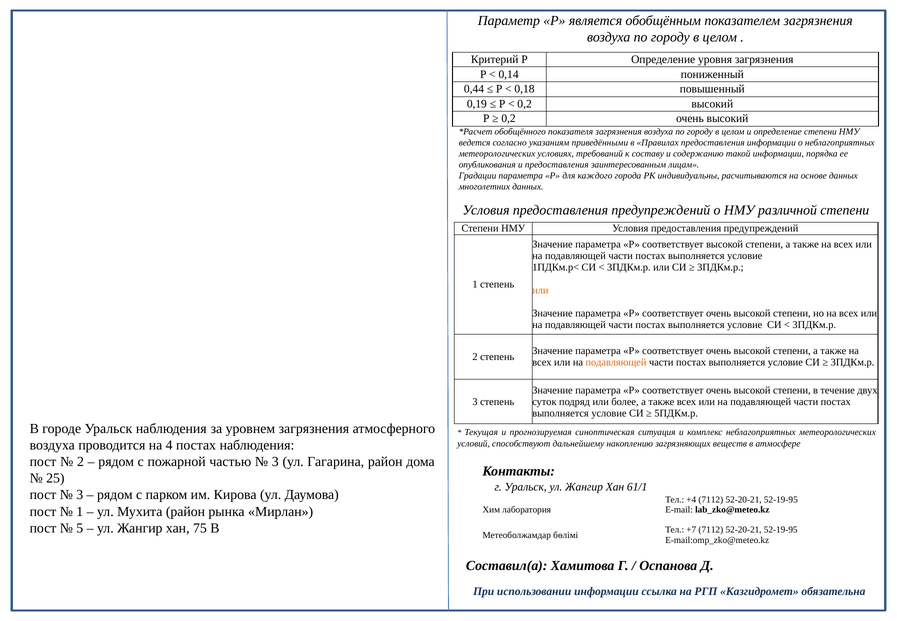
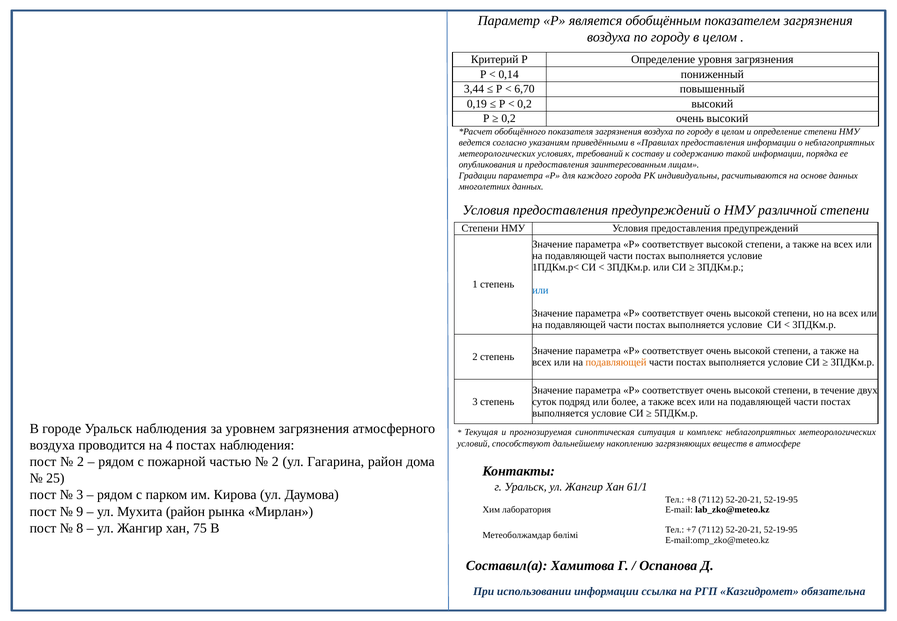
0,44: 0,44 -> 3,44
0,18: 0,18 -> 6,70
или at (540, 290) colour: orange -> blue
3 at (275, 462): 3 -> 2
+4: +4 -> +8
1 at (80, 511): 1 -> 9
5: 5 -> 8
